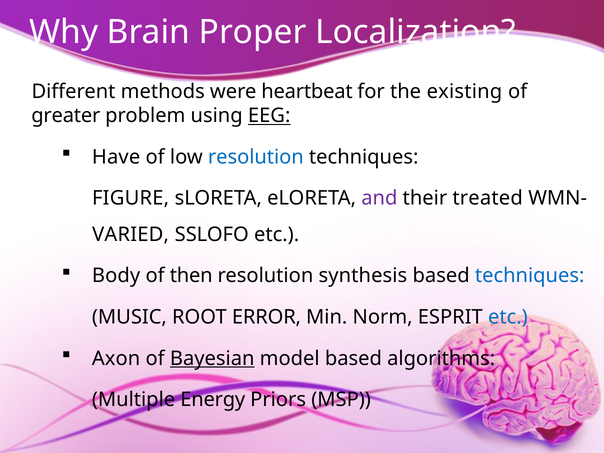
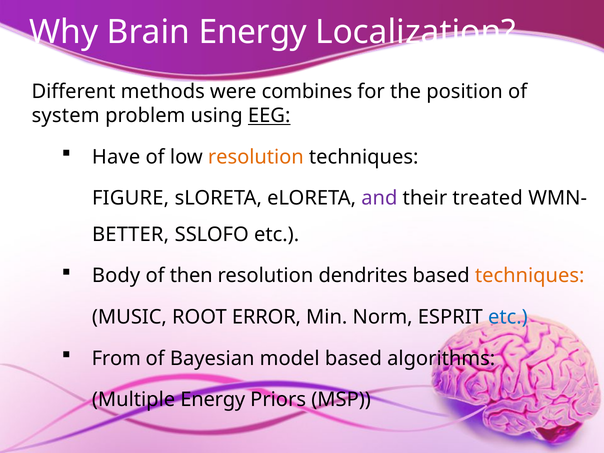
Brain Proper: Proper -> Energy
heartbeat: heartbeat -> combines
existing: existing -> position
greater: greater -> system
resolution at (256, 157) colour: blue -> orange
VARIED: VARIED -> BETTER
synthesis: synthesis -> dendrites
techniques at (530, 276) colour: blue -> orange
Axon: Axon -> From
Bayesian underline: present -> none
